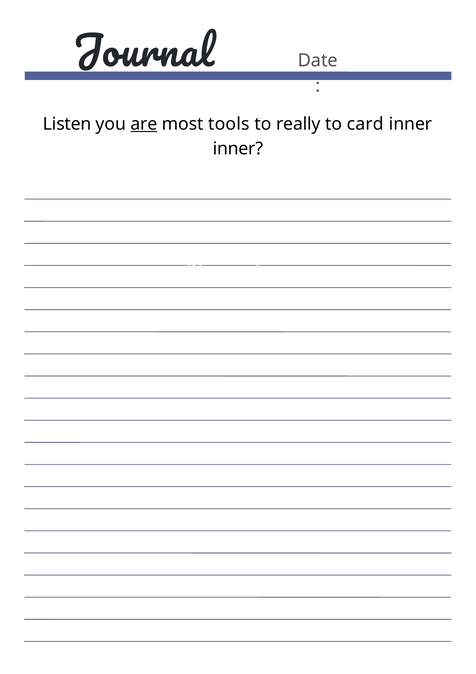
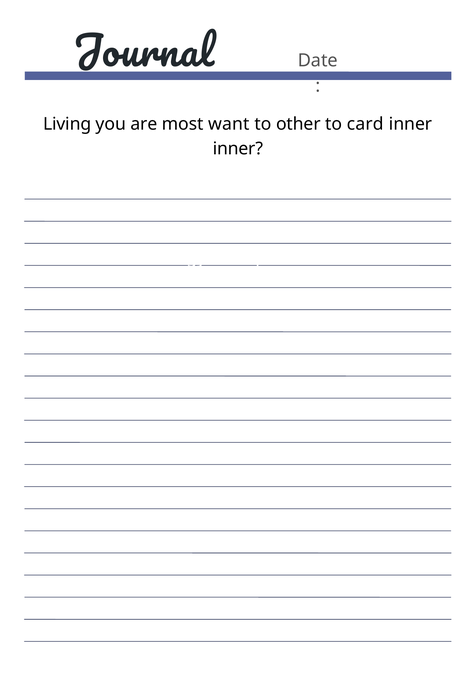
Listen: Listen -> Living
are underline: present -> none
tools: tools -> want
really: really -> other
